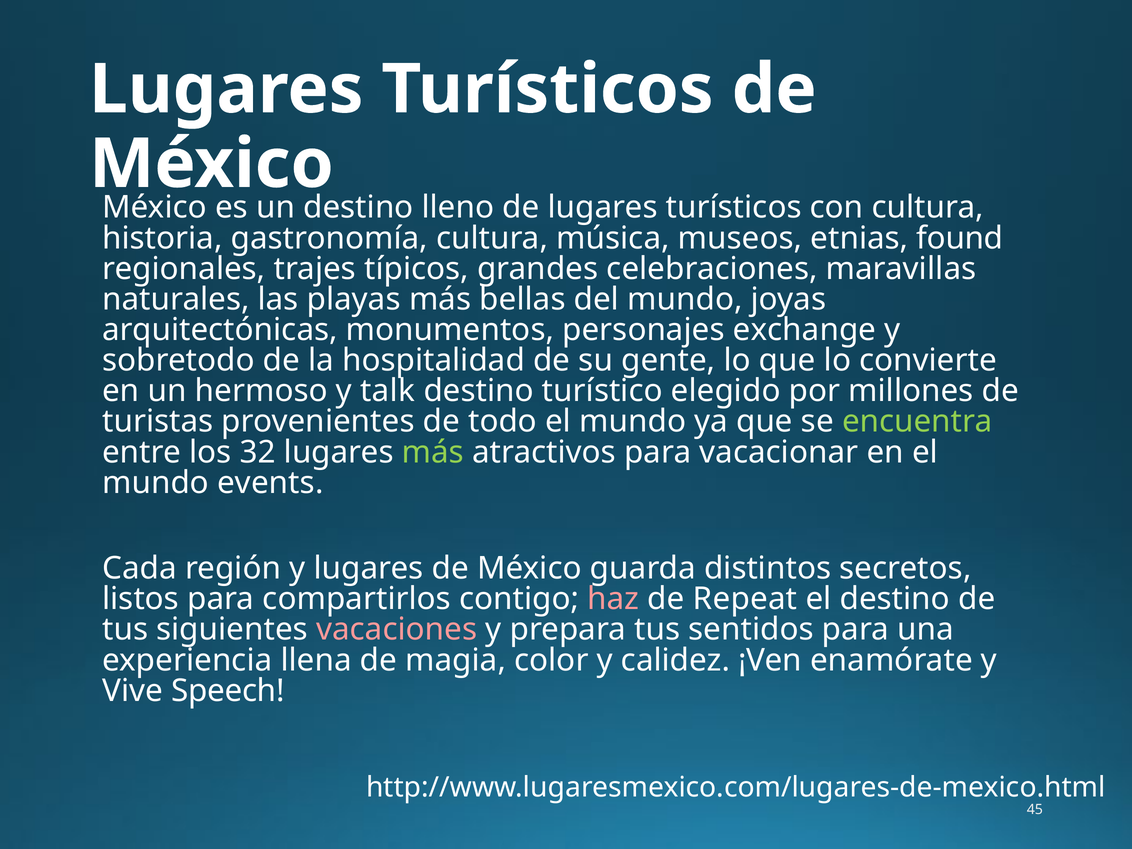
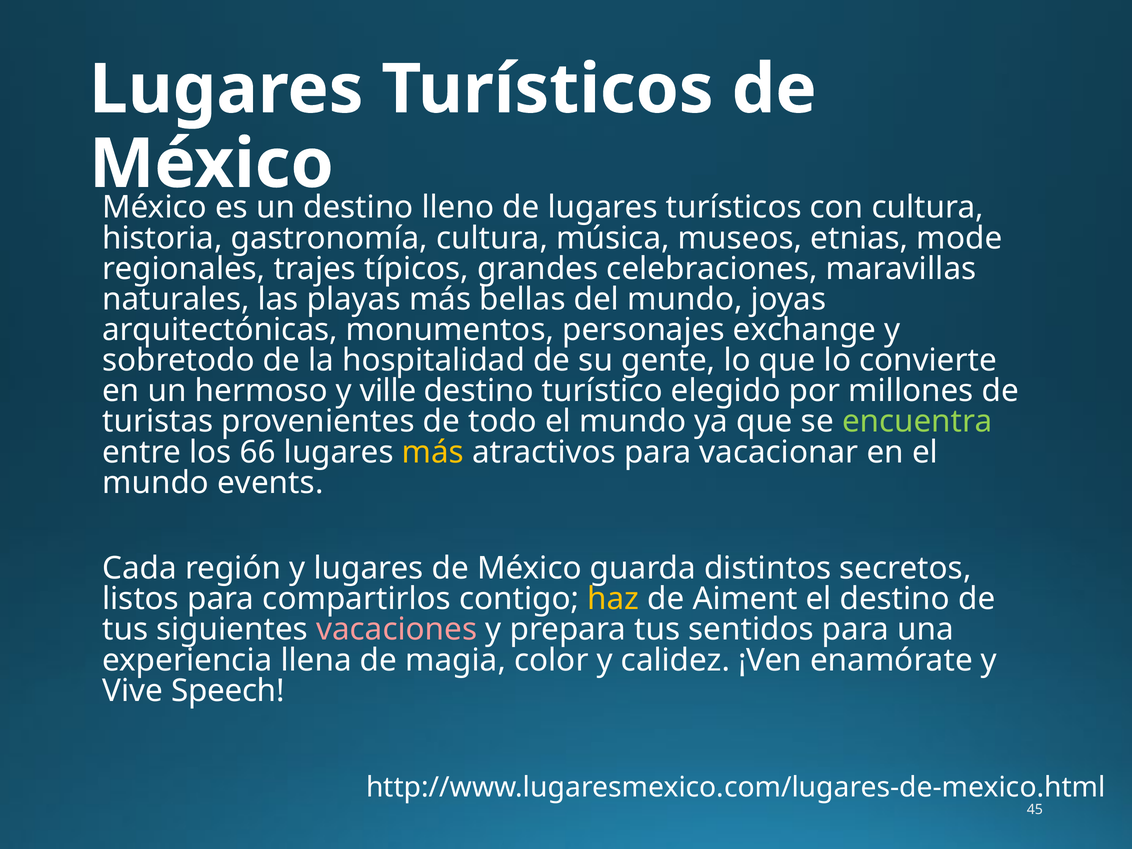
found: found -> mode
talk: talk -> ville
32: 32 -> 66
más at (433, 452) colour: light green -> yellow
haz colour: pink -> yellow
Repeat: Repeat -> Aiment
